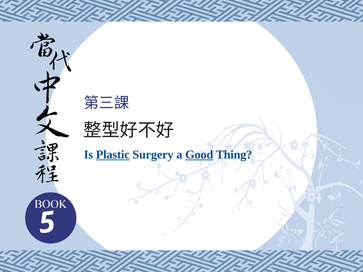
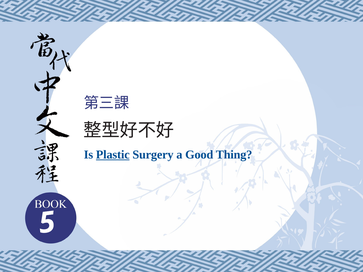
Good underline: present -> none
